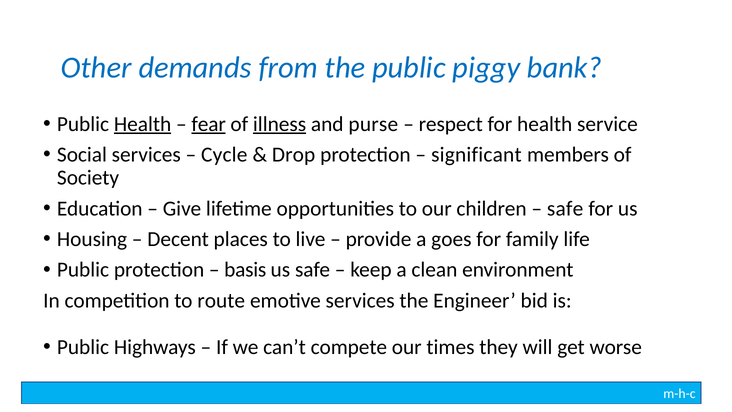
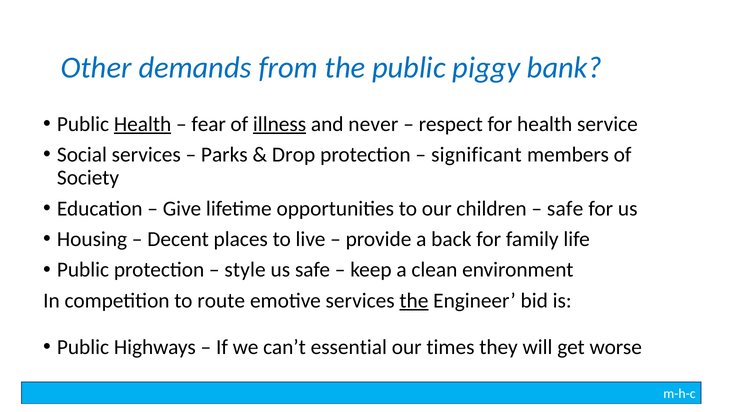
fear underline: present -> none
purse: purse -> never
Cycle: Cycle -> Parks
goes: goes -> back
basis: basis -> style
the at (414, 300) underline: none -> present
compete: compete -> essential
